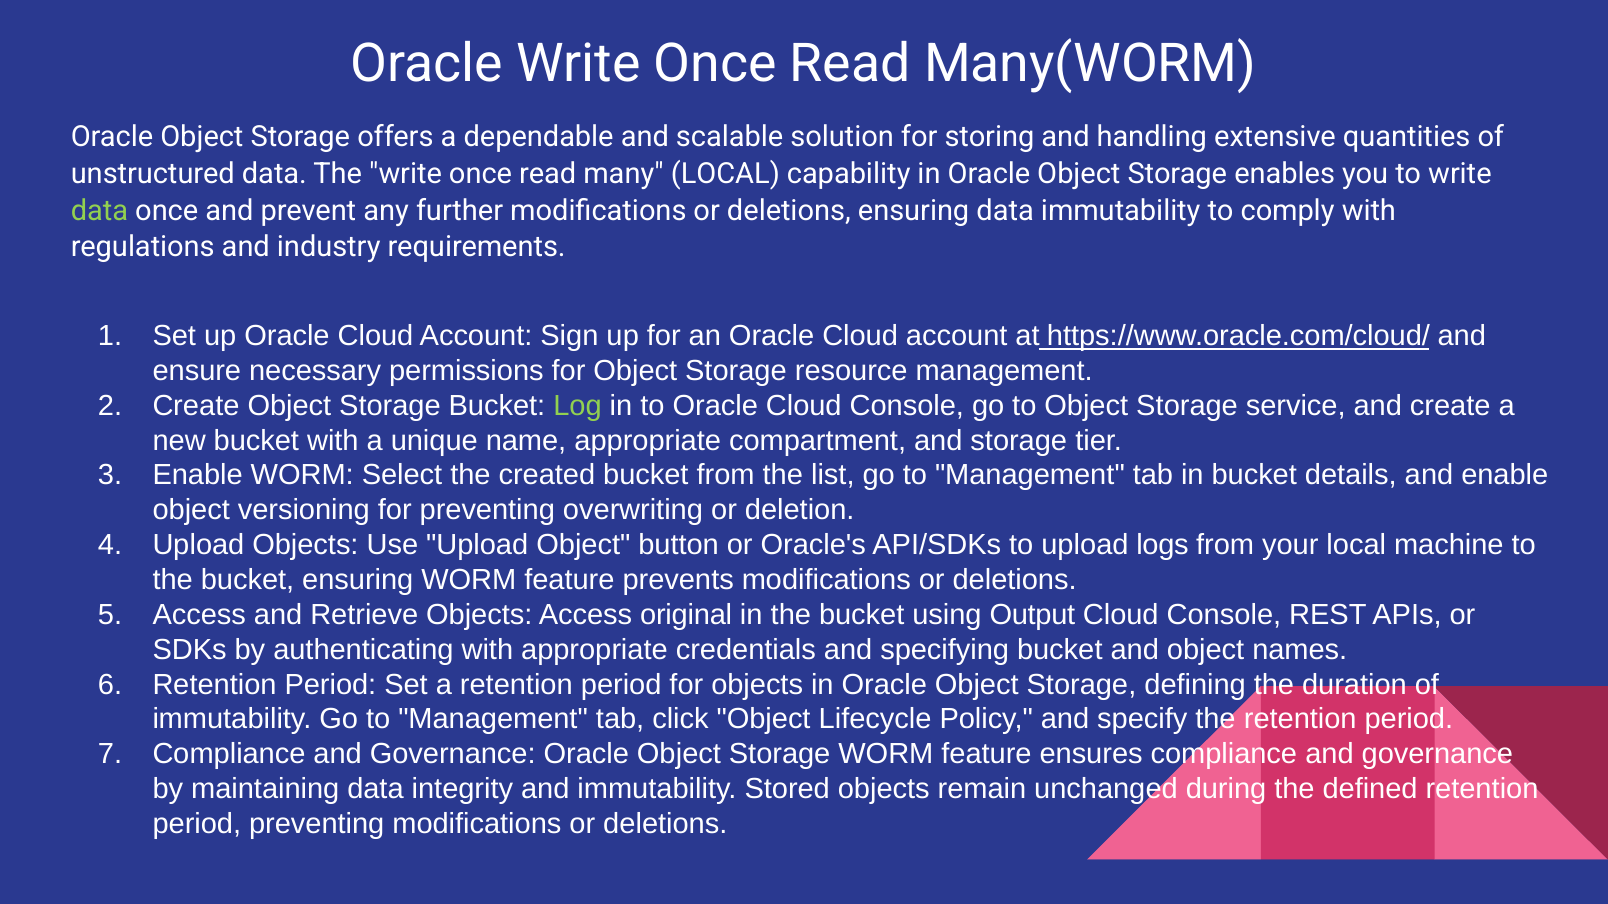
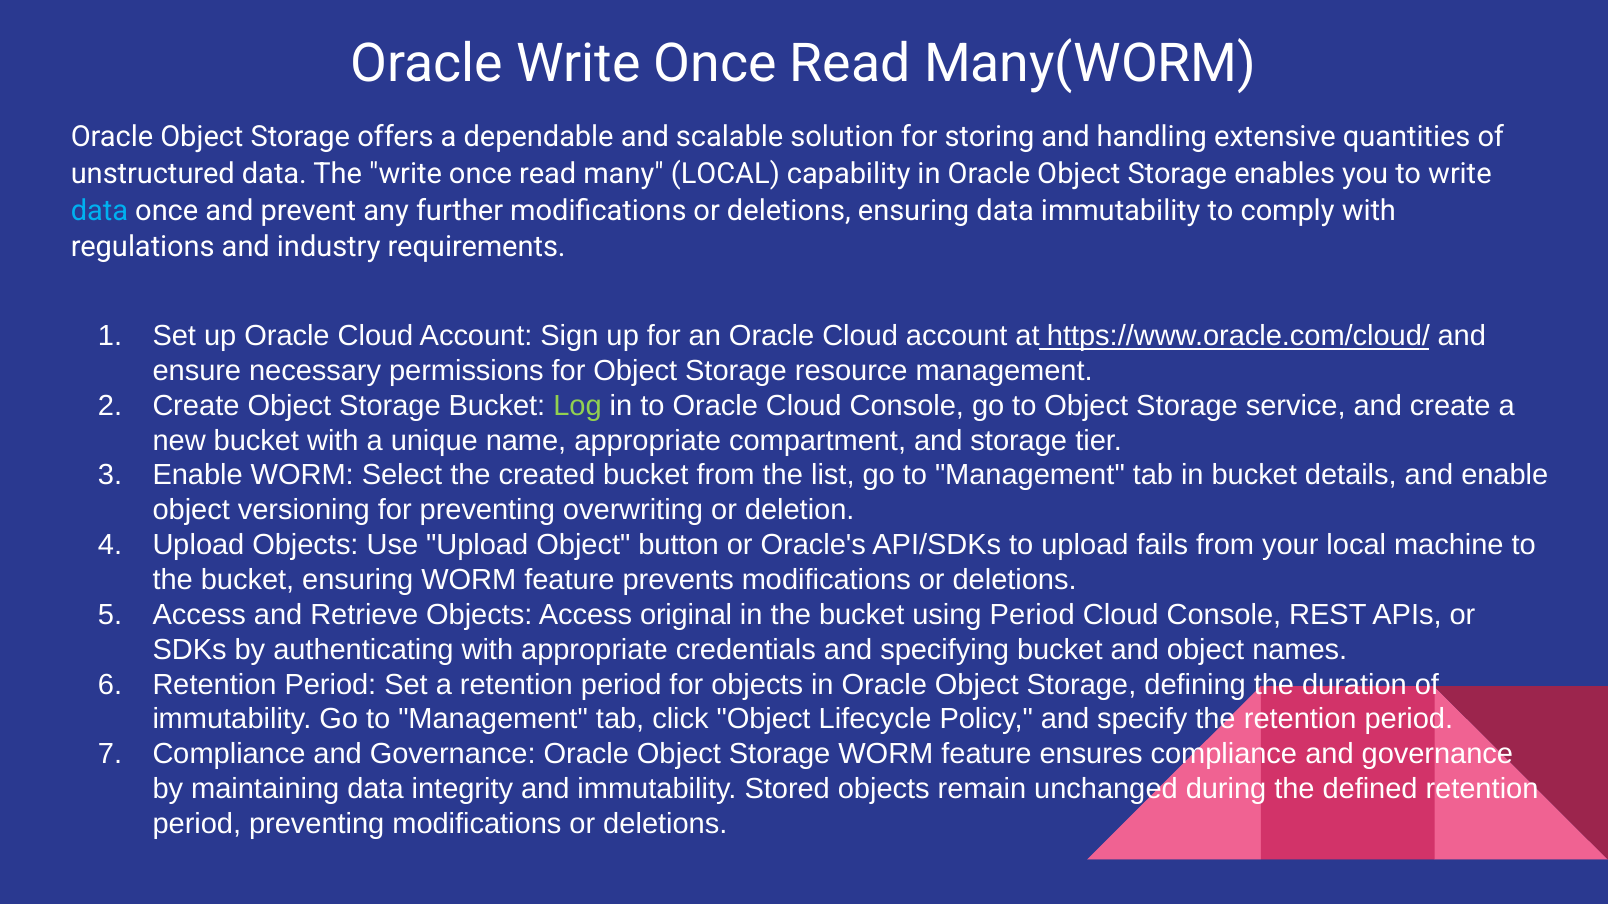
data at (99, 211) colour: light green -> light blue
logs: logs -> fails
using Output: Output -> Period
